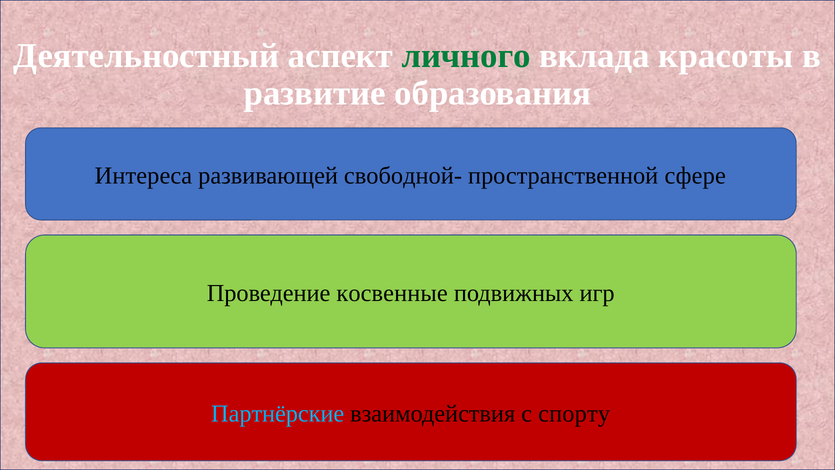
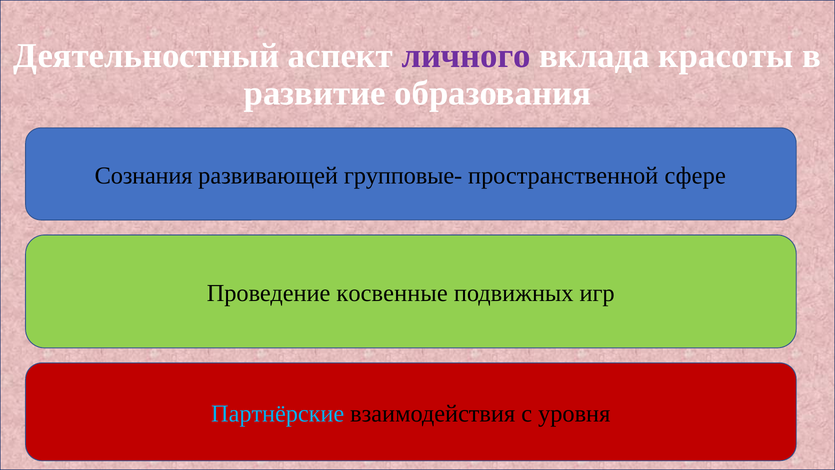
личного colour: green -> purple
Интереса: Интереса -> Сознания
свободной-: свободной- -> групповые-
спорту: спорту -> уровня
